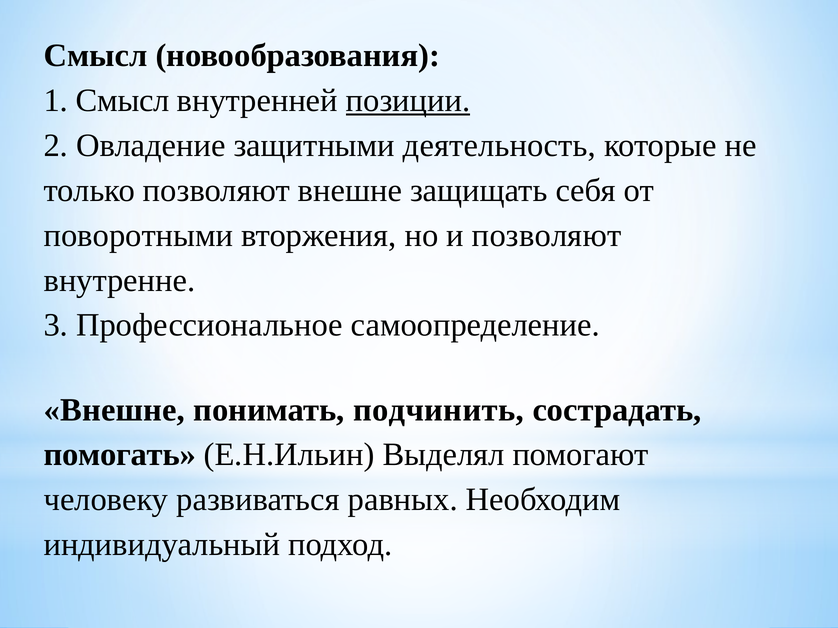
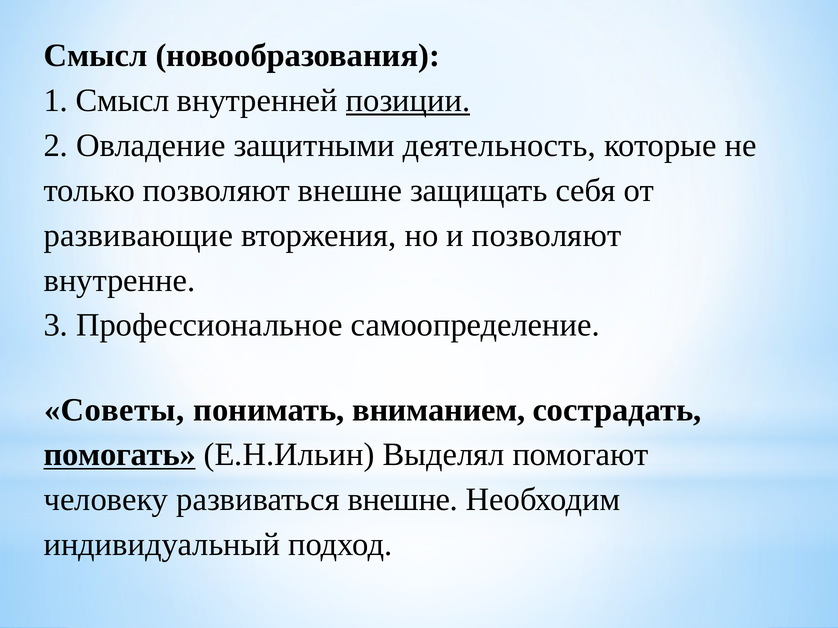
поворотными: поворотными -> развивающие
Внешне at (114, 410): Внешне -> Советы
подчинить: подчинить -> вниманием
помогать underline: none -> present
развиваться равных: равных -> внешне
